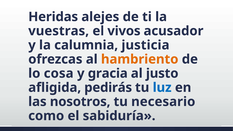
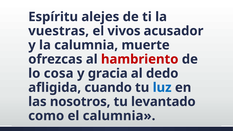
Heridas: Heridas -> Espíritu
justicia: justicia -> muerte
hambriento colour: orange -> red
justo: justo -> dedo
pedirás: pedirás -> cuando
necesario: necesario -> levantado
el sabiduría: sabiduría -> calumnia
